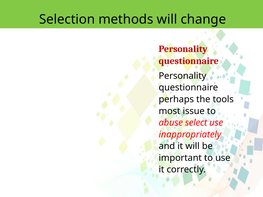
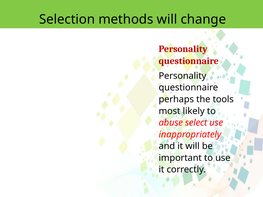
issue: issue -> likely
